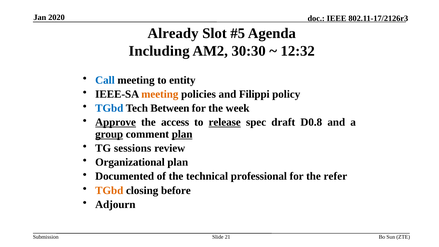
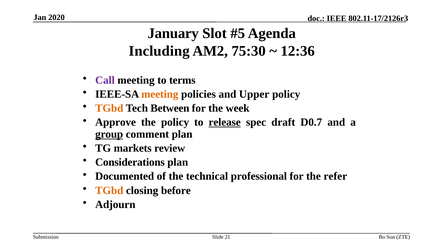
Already: Already -> January
30:30: 30:30 -> 75:30
12:32: 12:32 -> 12:36
Call colour: blue -> purple
entity: entity -> terms
Filippi: Filippi -> Upper
TGbd at (109, 108) colour: blue -> orange
Approve underline: present -> none
the access: access -> policy
D0.8: D0.8 -> D0.7
plan at (182, 134) underline: present -> none
sessions: sessions -> markets
Organizational: Organizational -> Considerations
